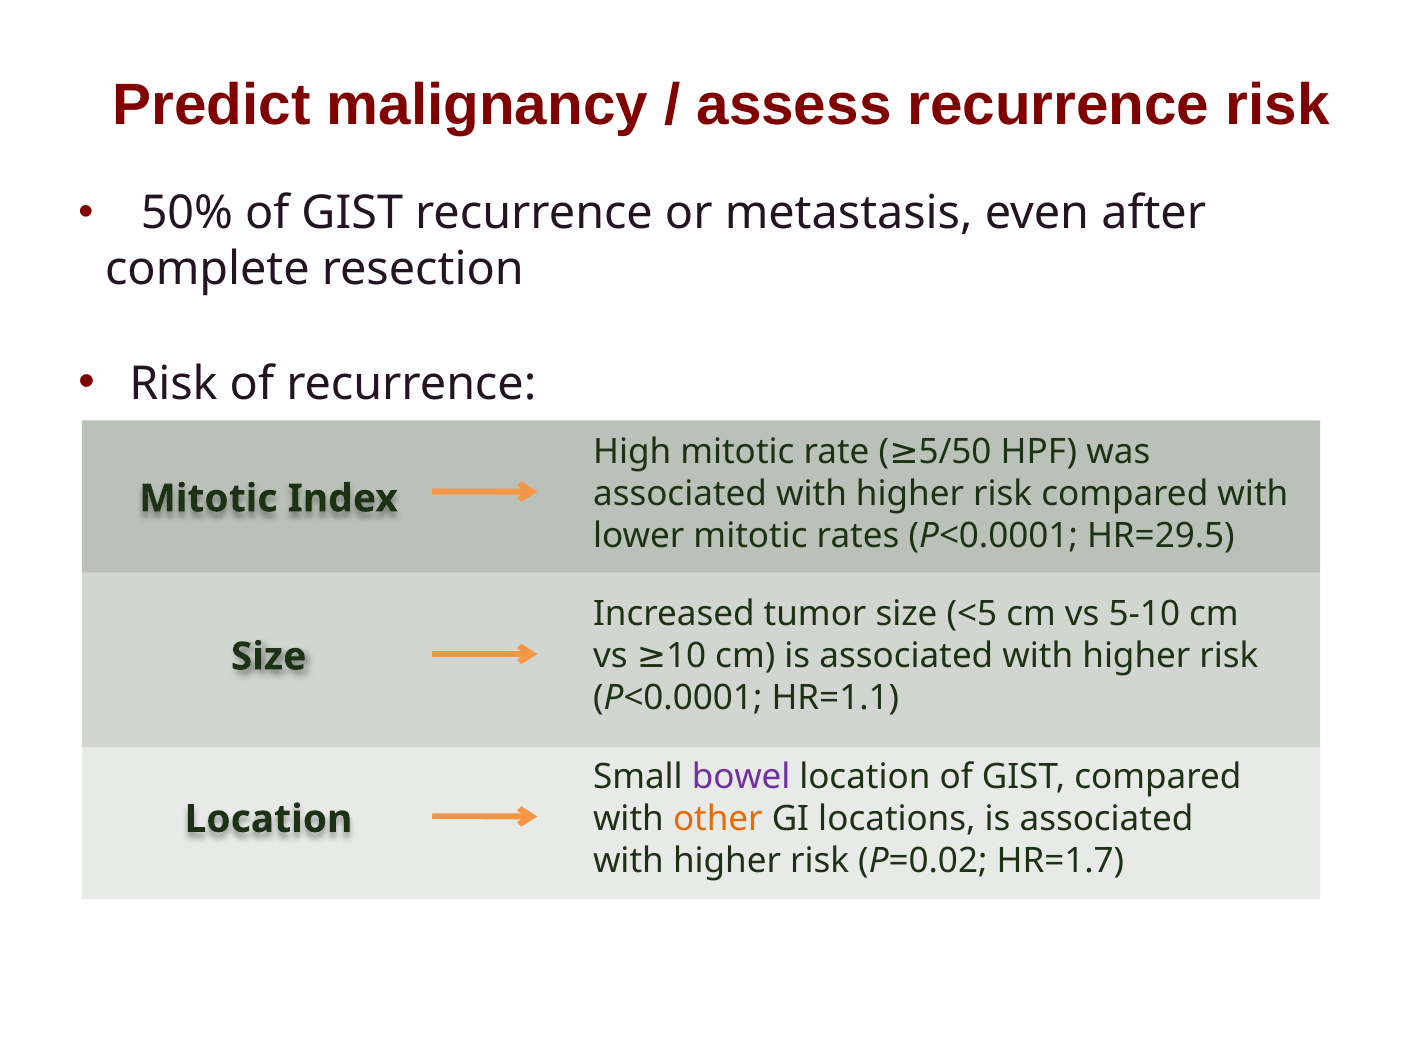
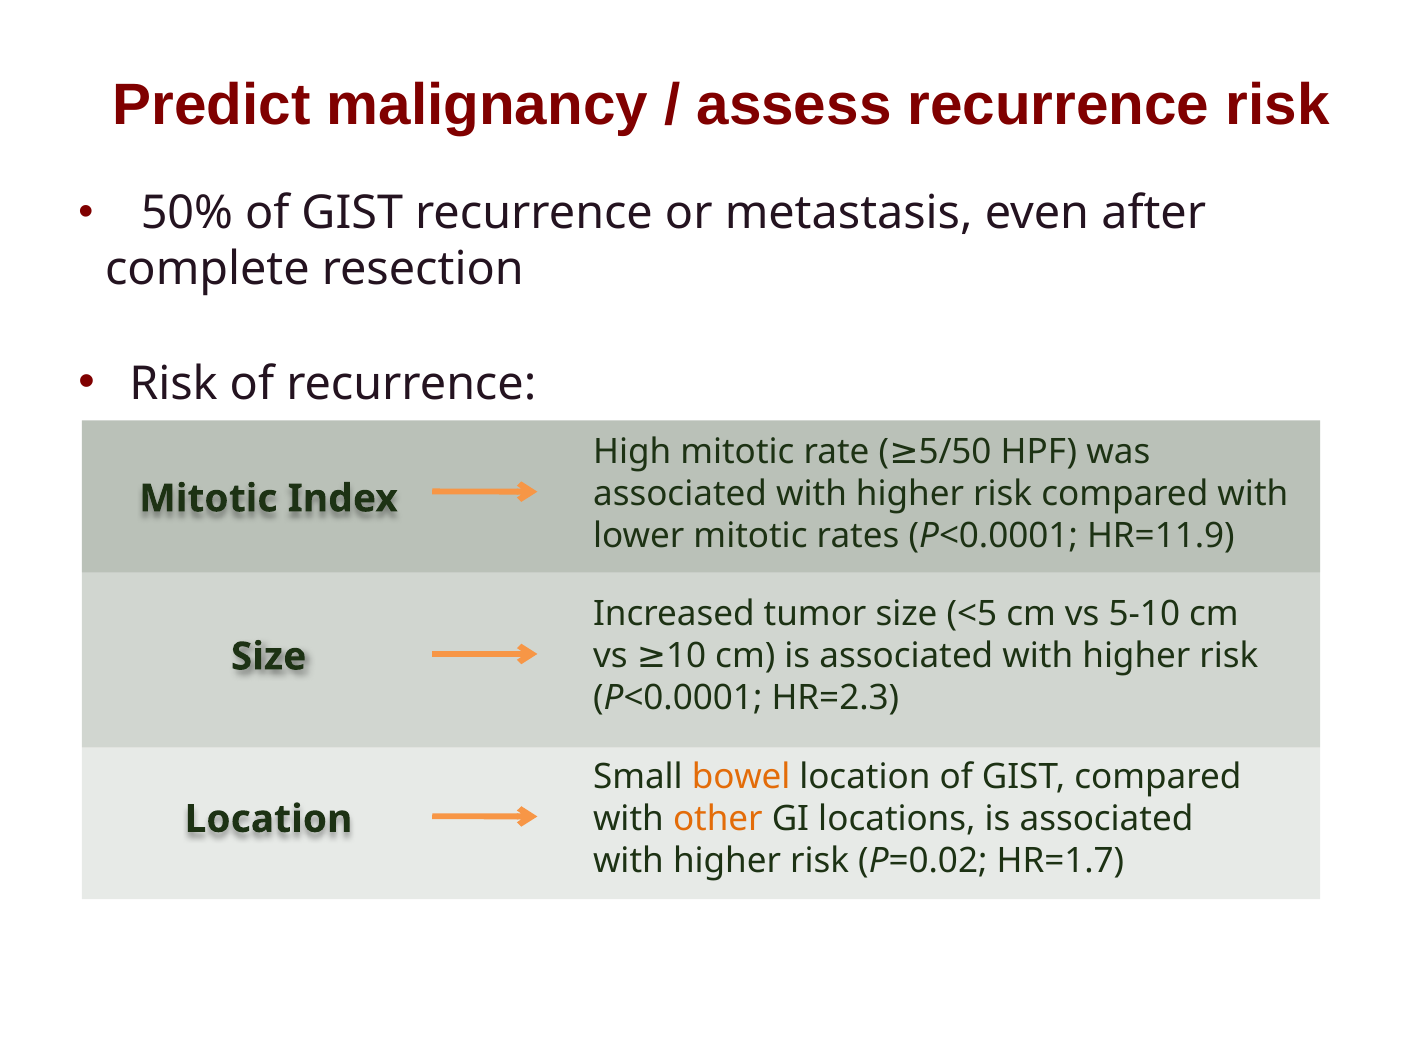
HR=29.5: HR=29.5 -> HR=11.9
HR=1.1: HR=1.1 -> HR=2.3
bowel colour: purple -> orange
